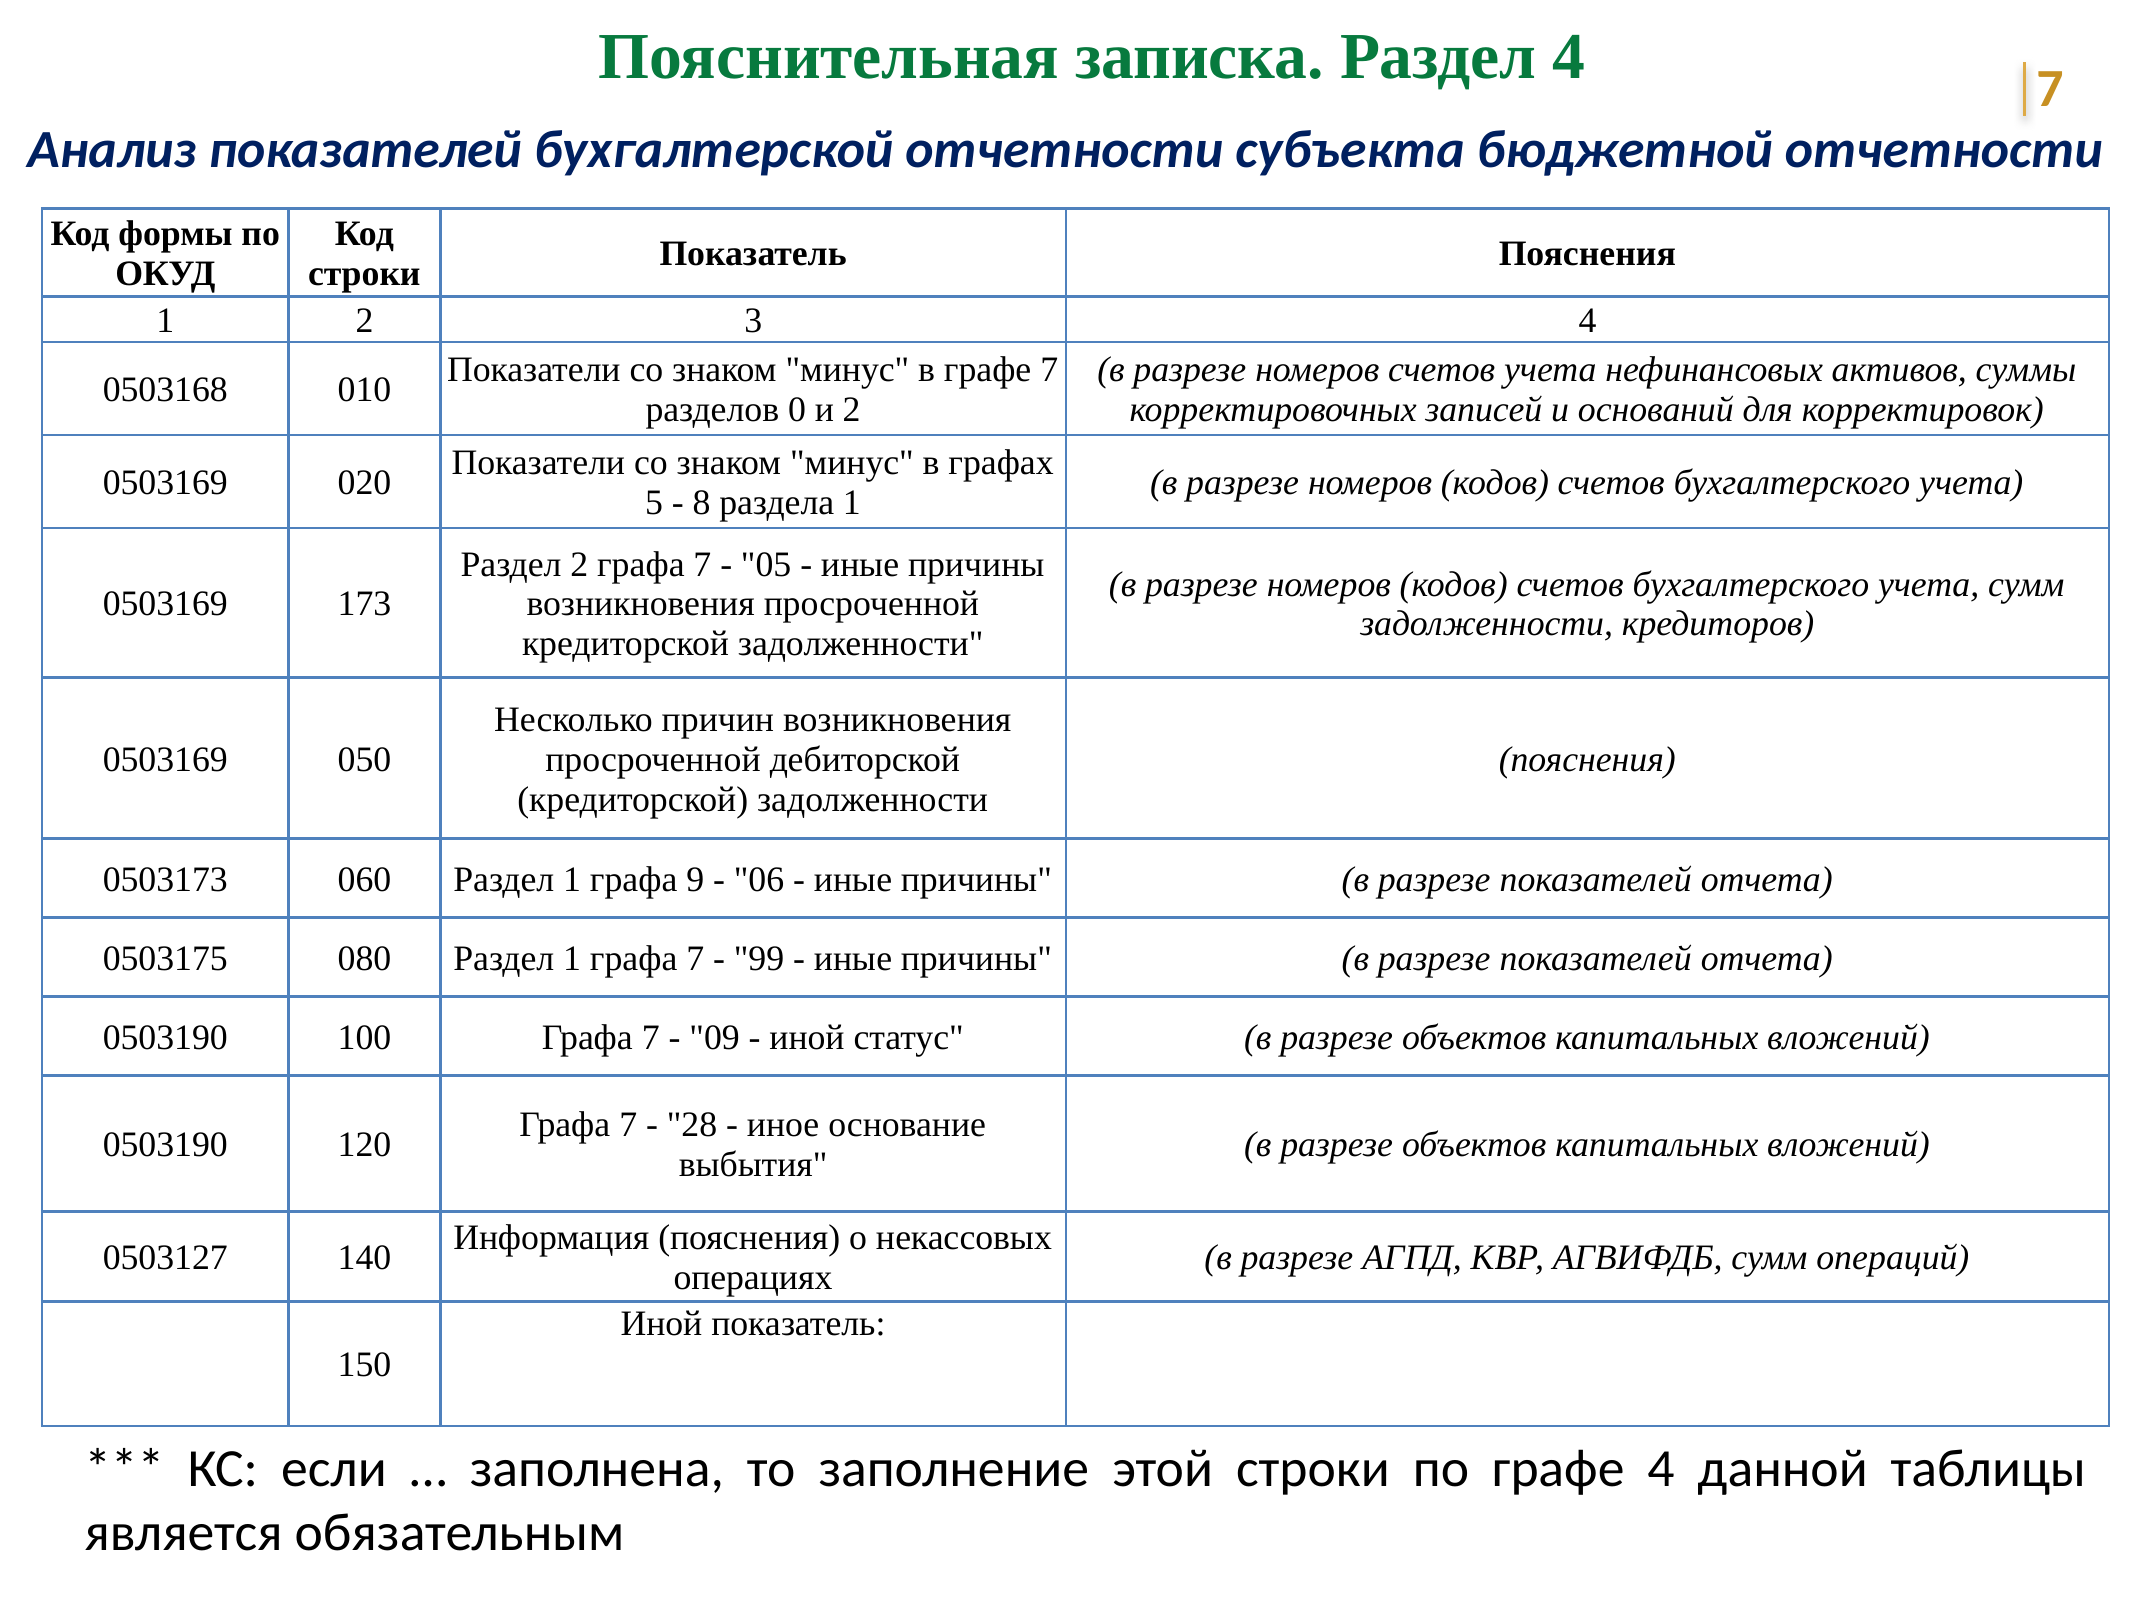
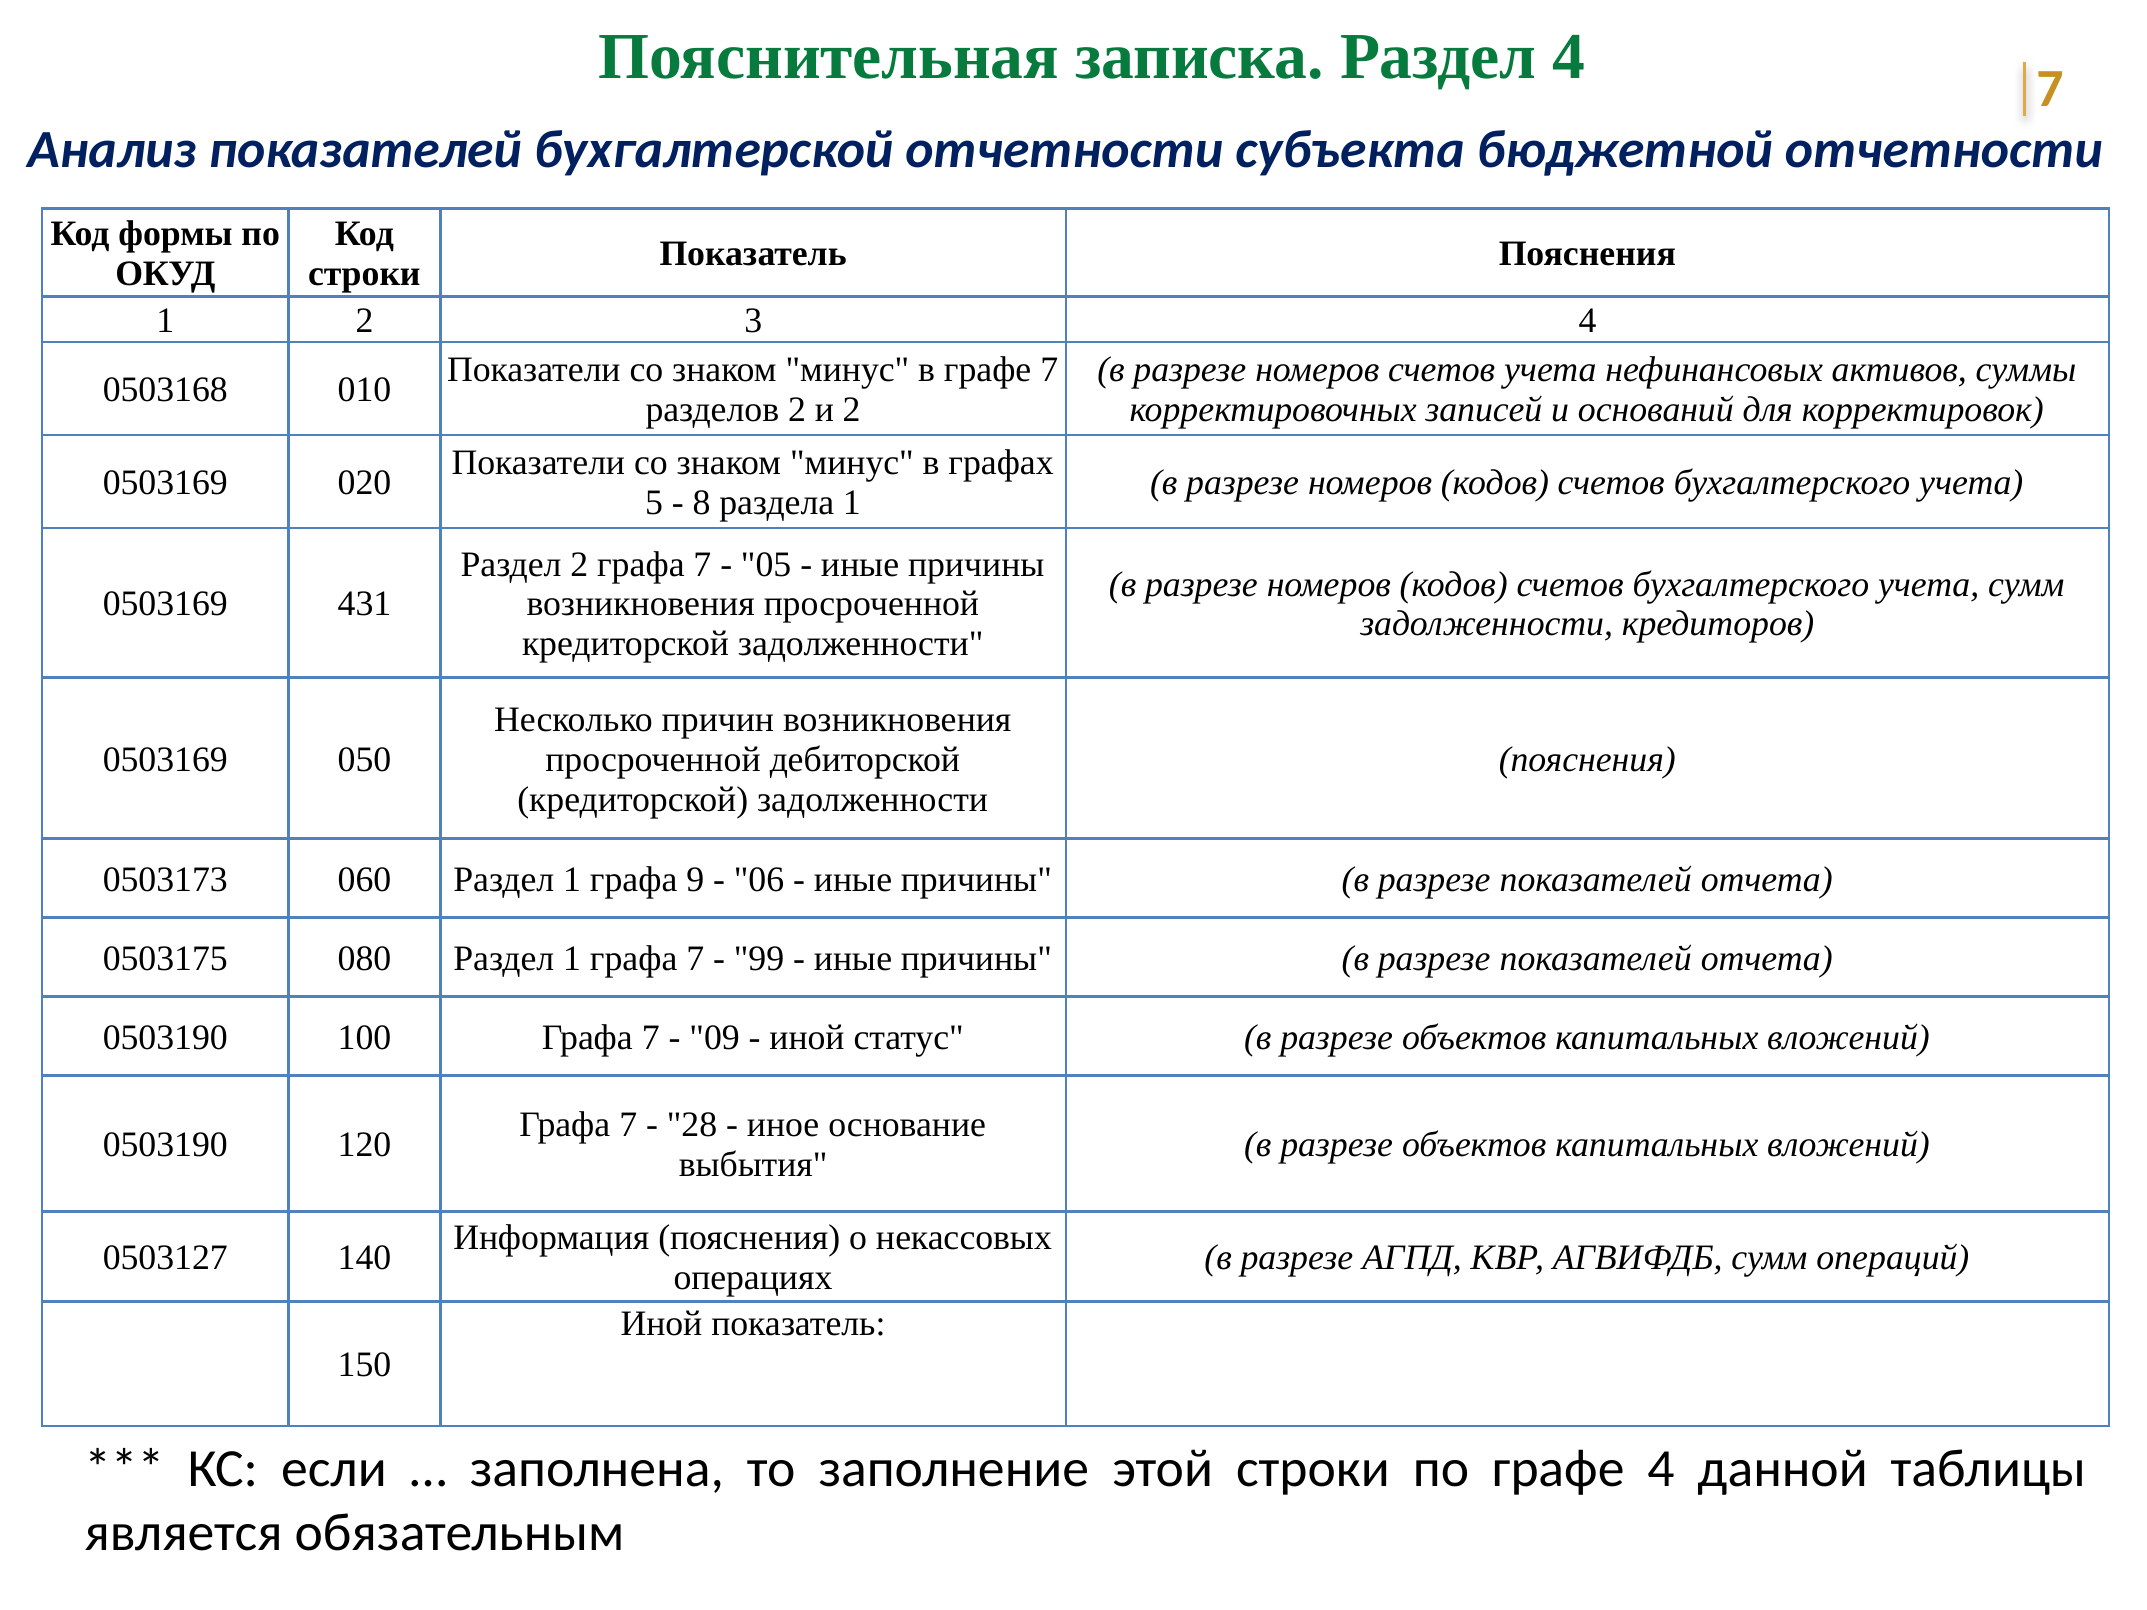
разделов 0: 0 -> 2
173: 173 -> 431
